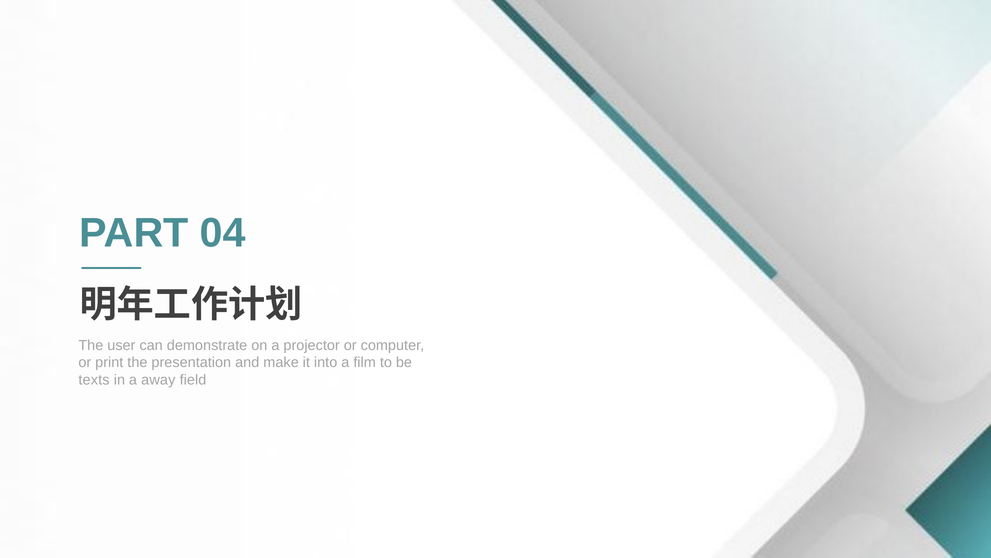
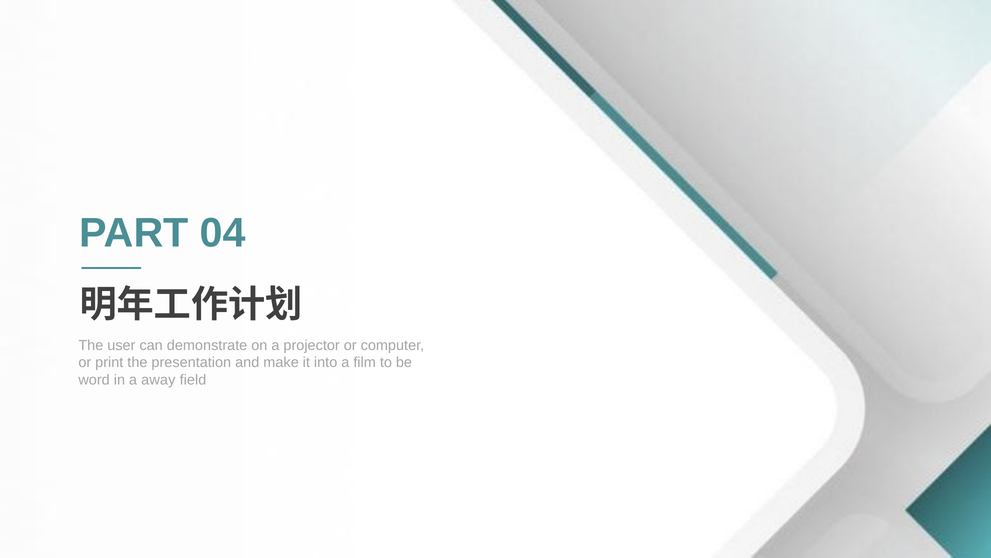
texts: texts -> word
